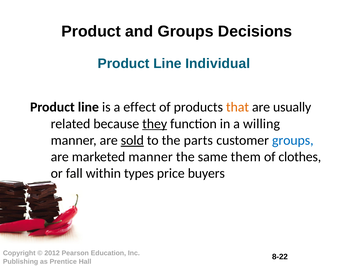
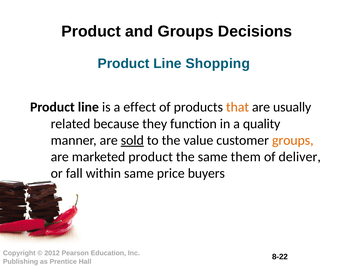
Individual: Individual -> Shopping
they underline: present -> none
willing: willing -> quality
parts: parts -> value
groups at (293, 140) colour: blue -> orange
marketed manner: manner -> product
clothes: clothes -> deliver
within types: types -> same
